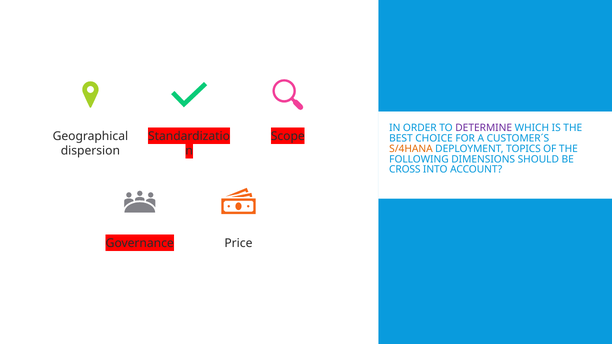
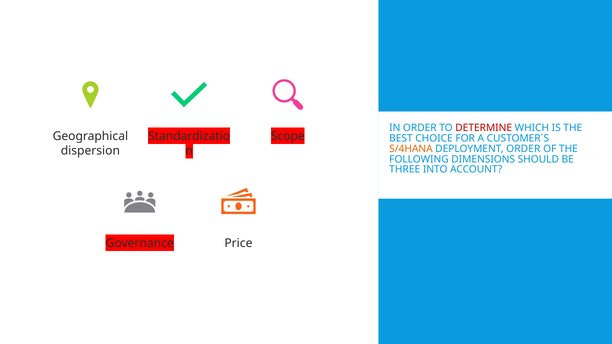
DETERMINE colour: purple -> red
DEPLOYMENT TOPICS: TOPICS -> ORDER
CROSS: CROSS -> THREE
